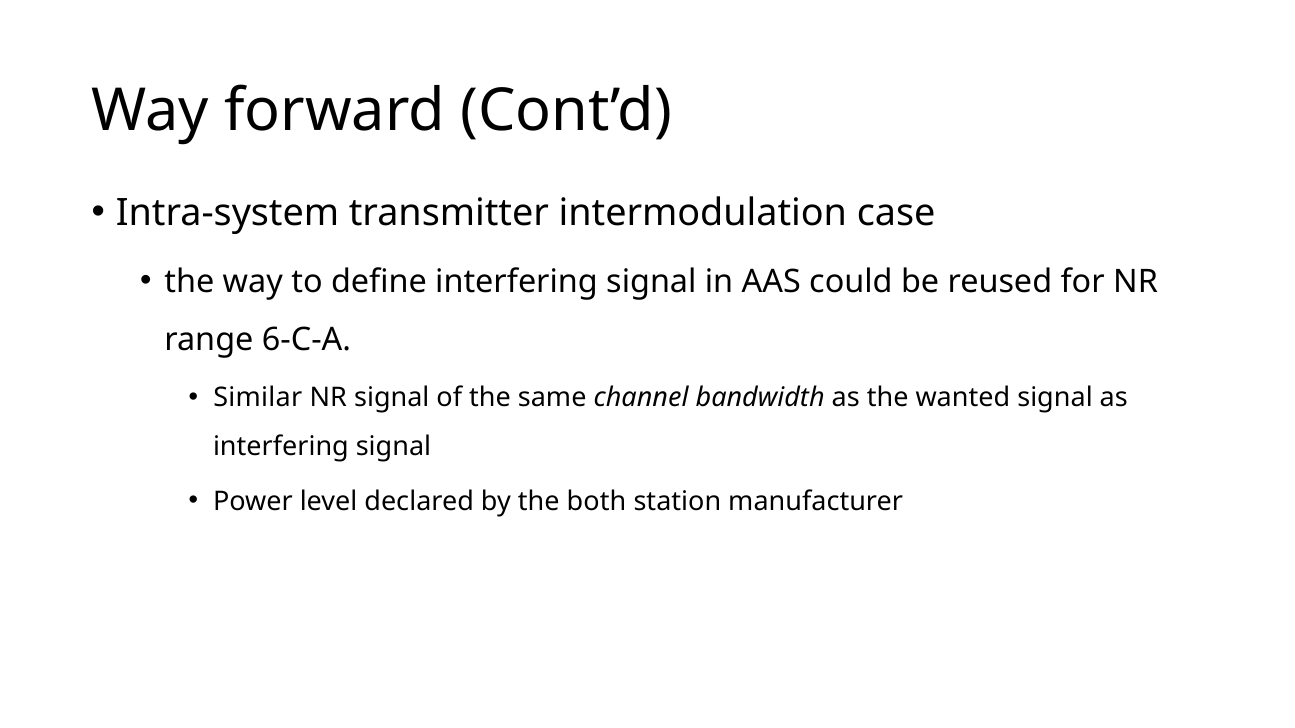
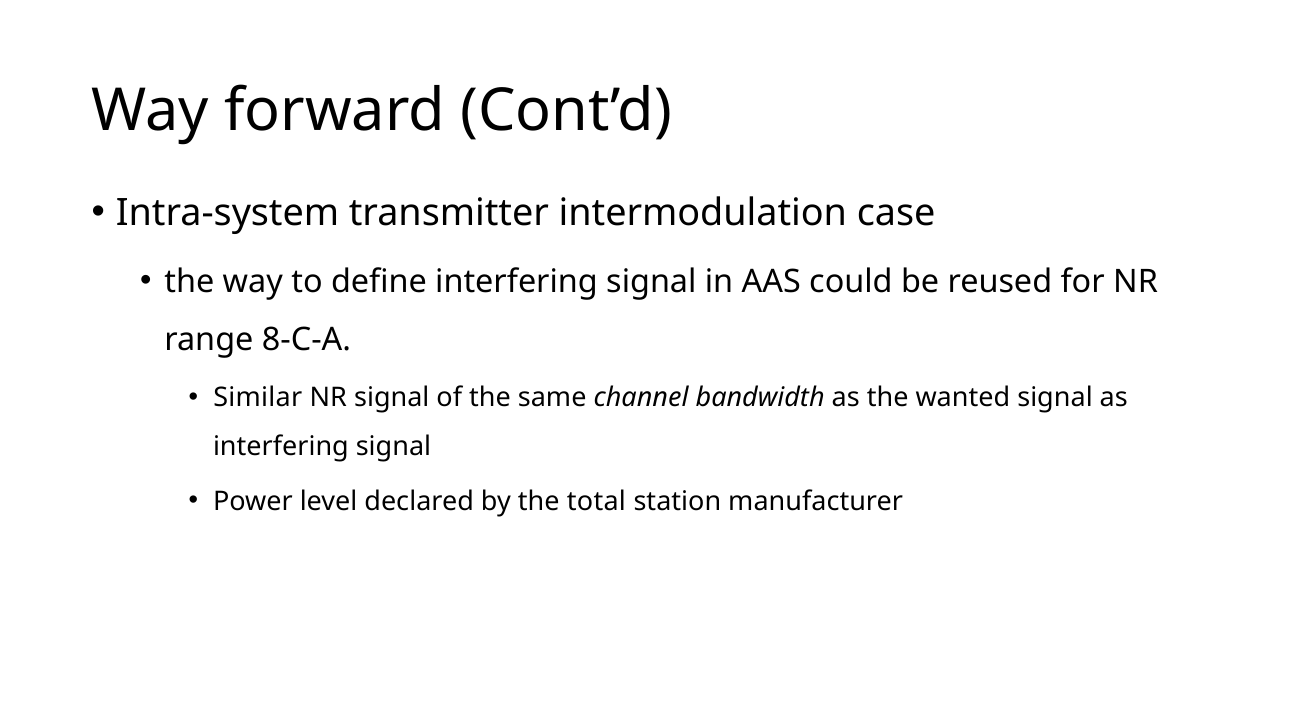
6-C-A: 6-C-A -> 8-C-A
both: both -> total
